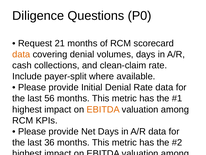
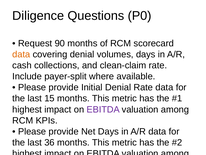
21: 21 -> 90
56: 56 -> 15
EBITDA at (103, 109) colour: orange -> purple
